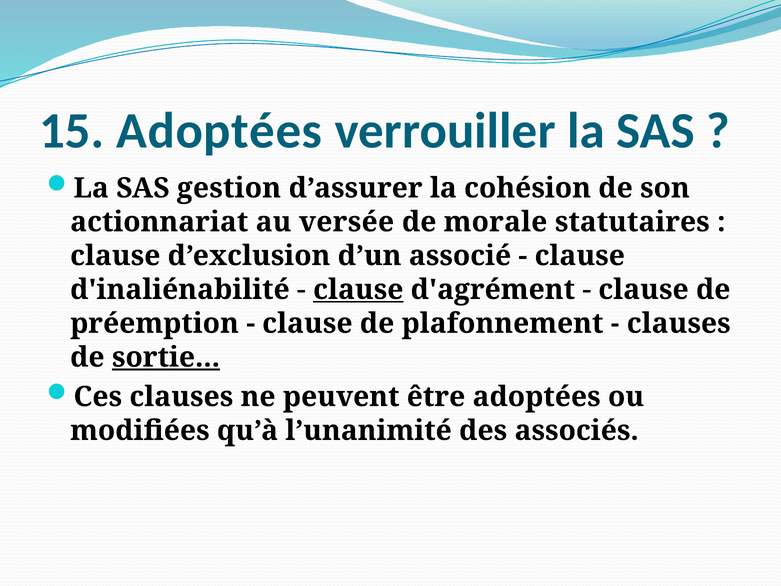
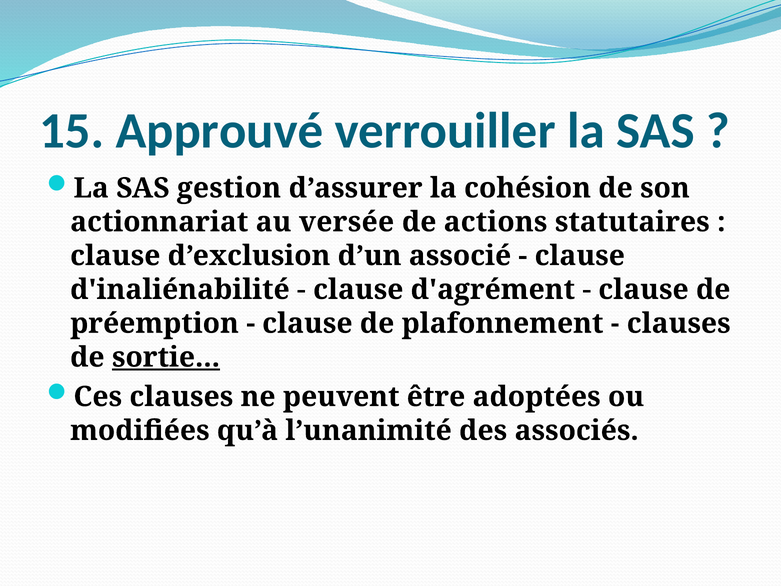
15 Adoptées: Adoptées -> Approuvé
morale: morale -> actions
clause at (358, 290) underline: present -> none
